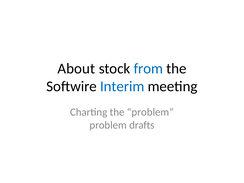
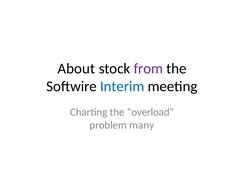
from colour: blue -> purple
the problem: problem -> overload
drafts: drafts -> many
